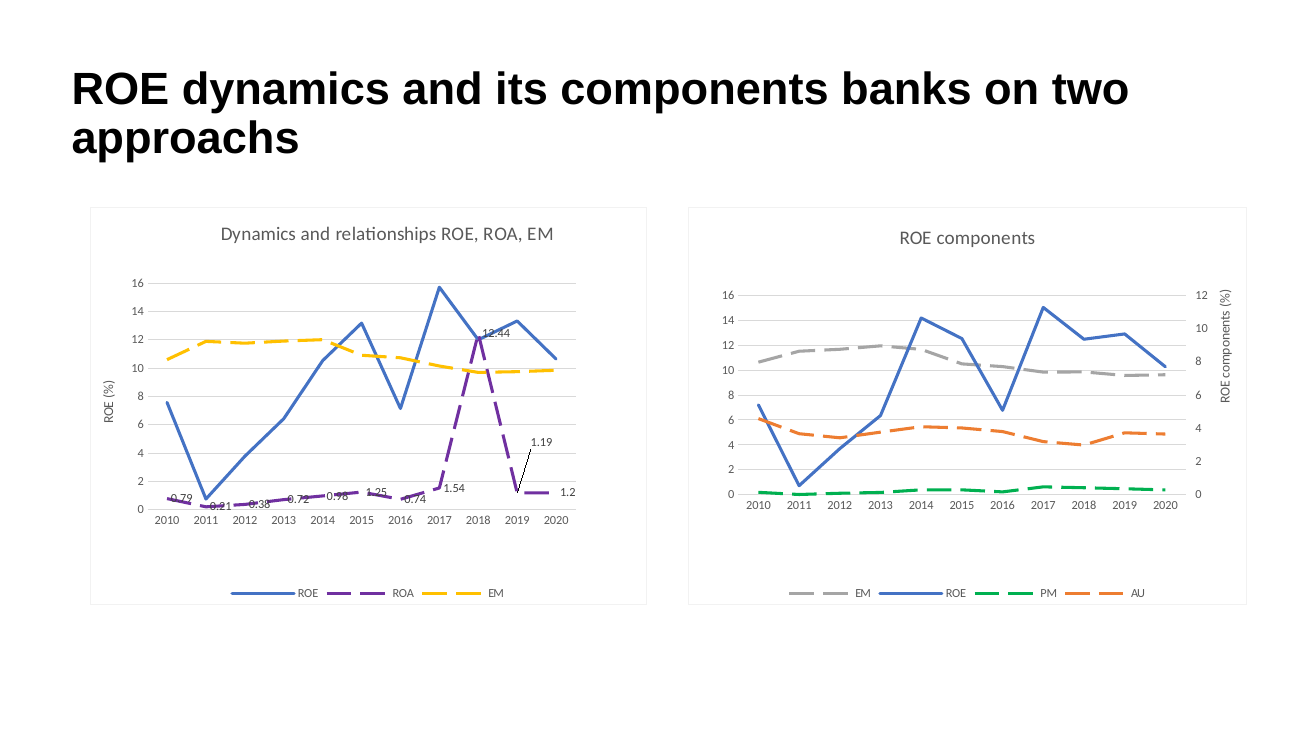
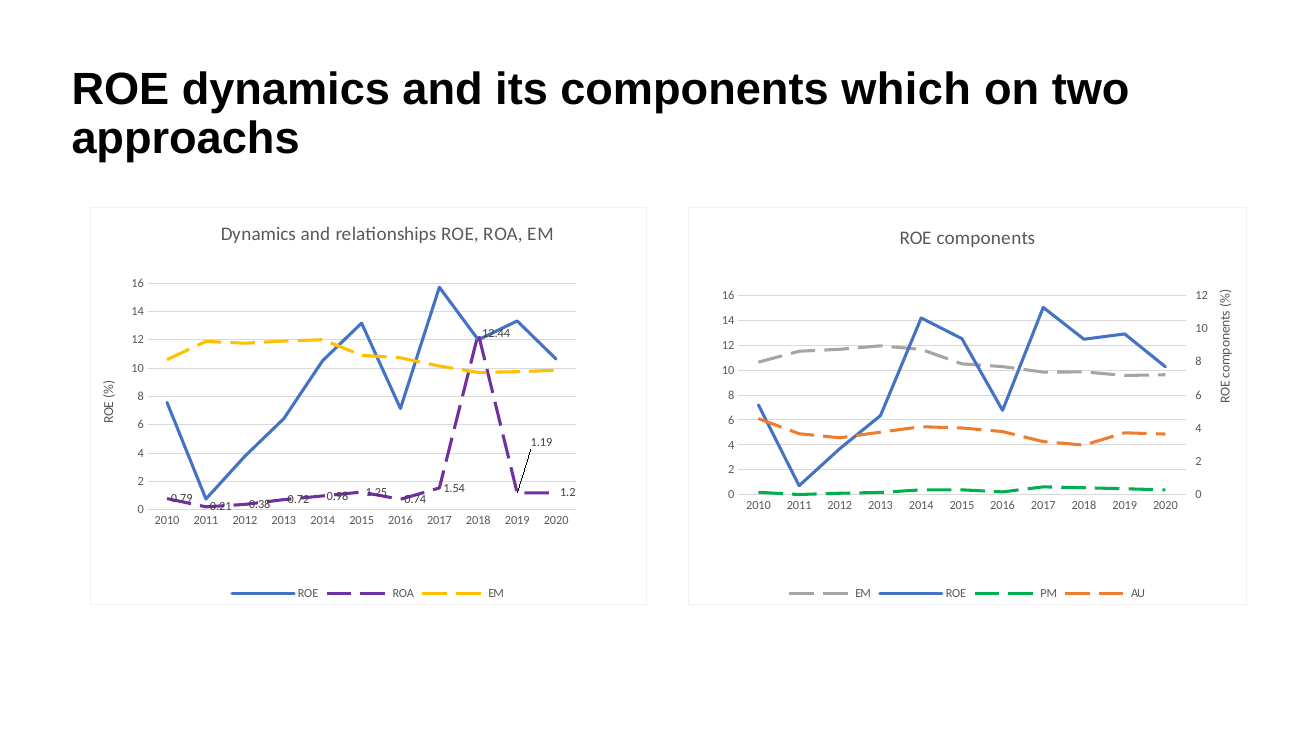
banks: banks -> which
